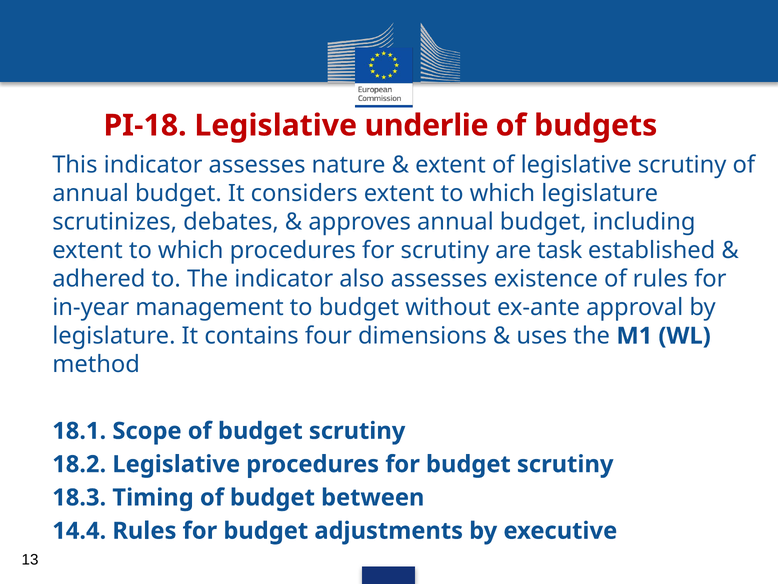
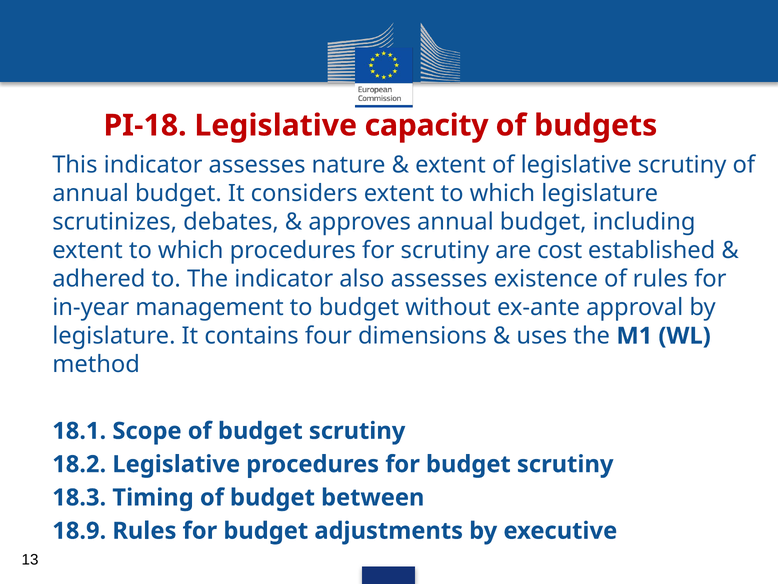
underlie: underlie -> capacity
task: task -> cost
14.4: 14.4 -> 18.9
